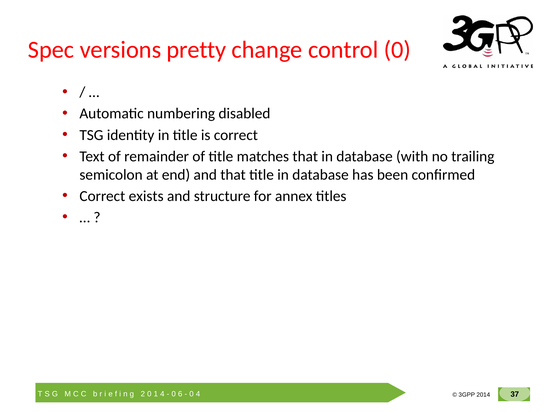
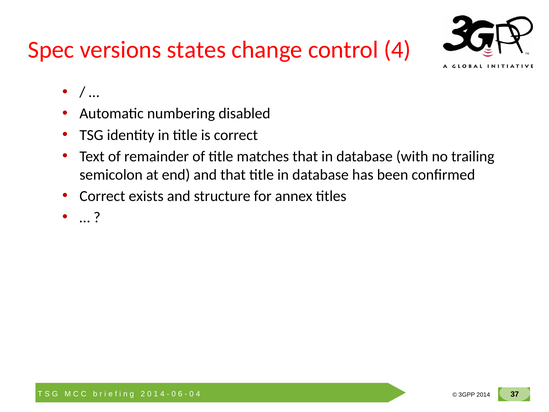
pretty: pretty -> states
control 0: 0 -> 4
